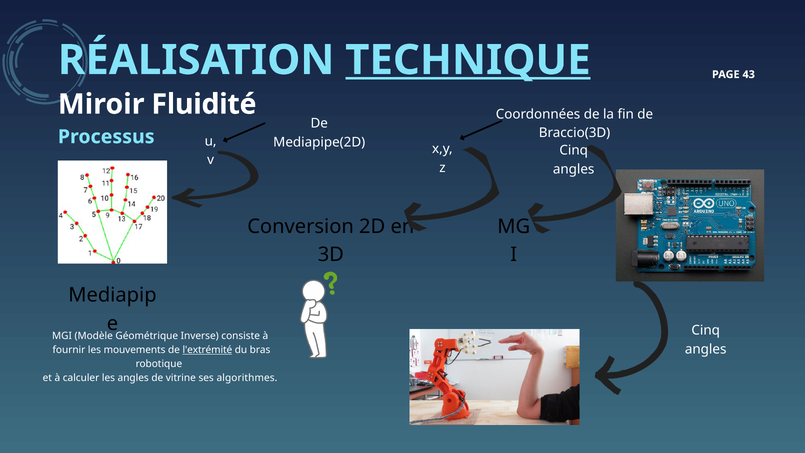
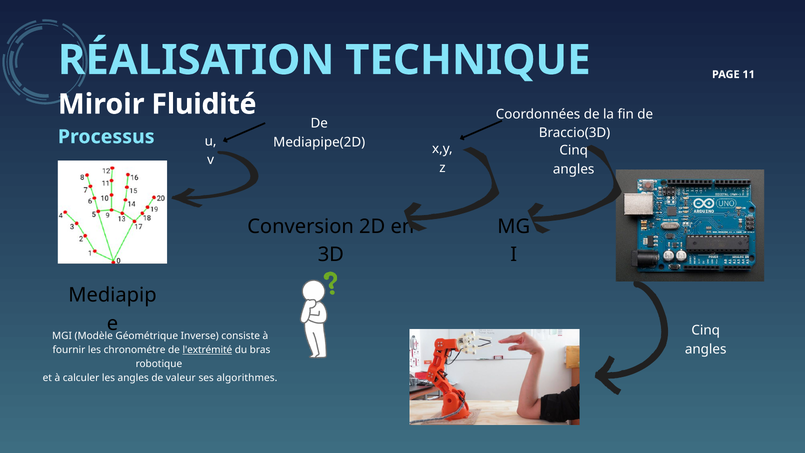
TECHNIQUE underline: present -> none
43: 43 -> 11
mouvements: mouvements -> chronométre
vitrine: vitrine -> valeur
